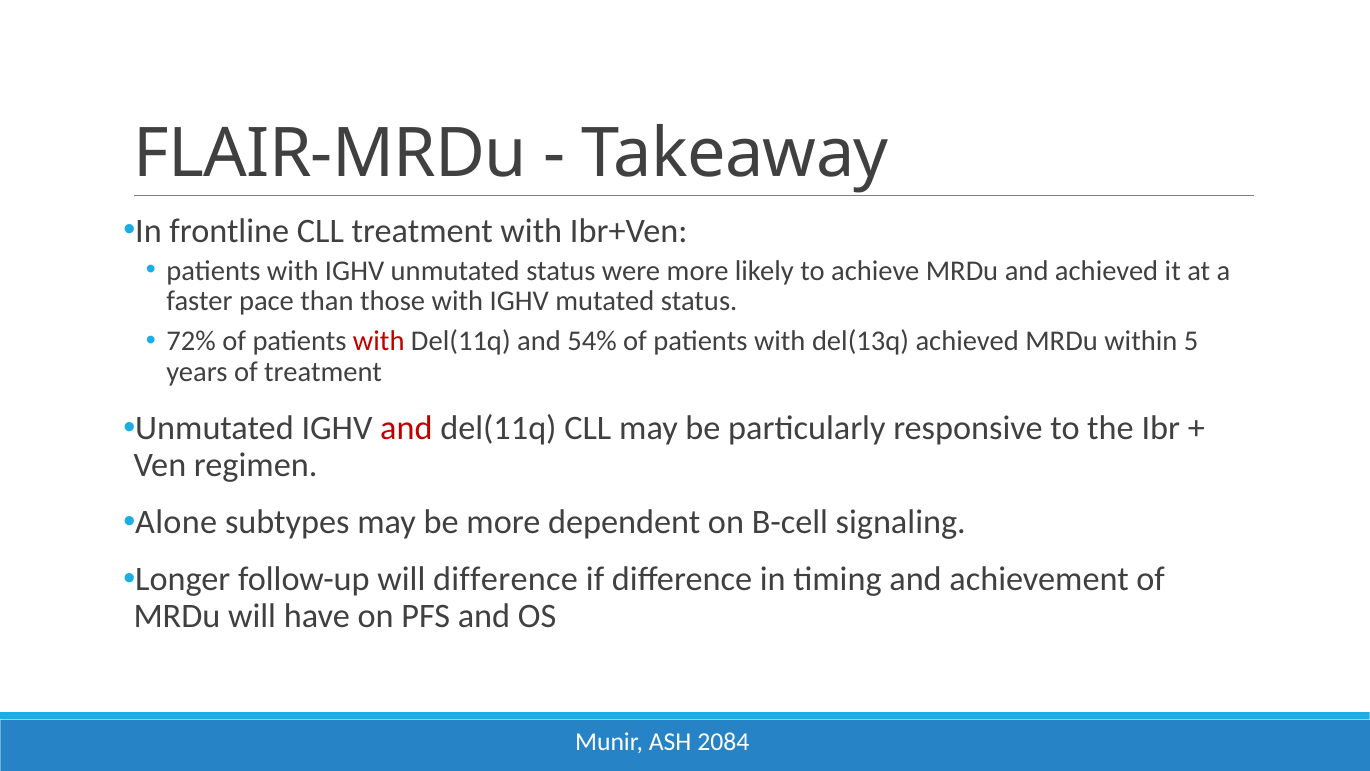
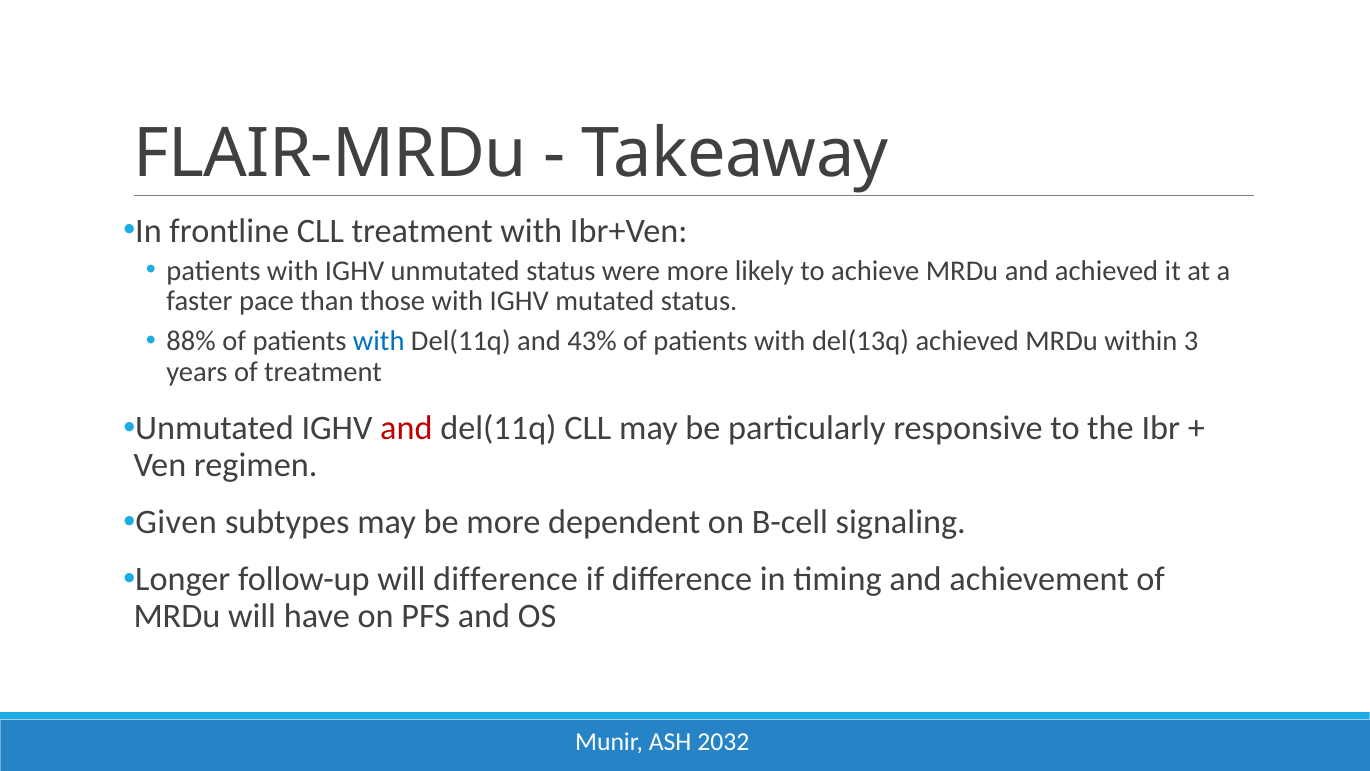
72%: 72% -> 88%
with at (379, 341) colour: red -> blue
54%: 54% -> 43%
5: 5 -> 3
Alone: Alone -> Given
2084: 2084 -> 2032
